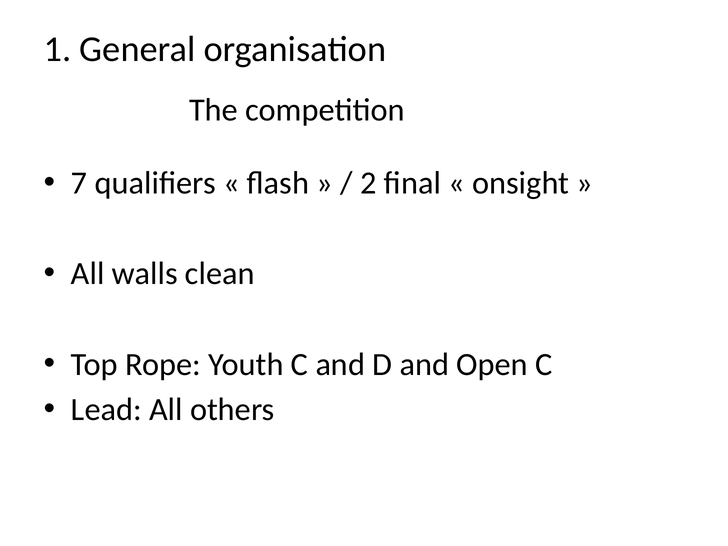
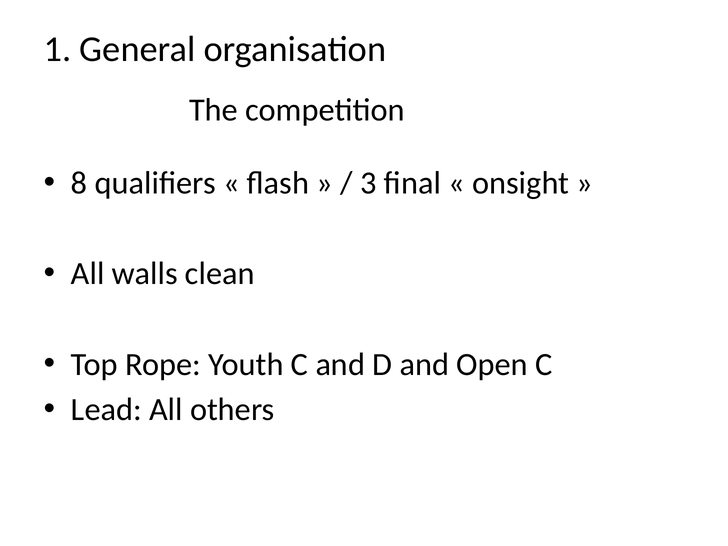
7: 7 -> 8
2: 2 -> 3
